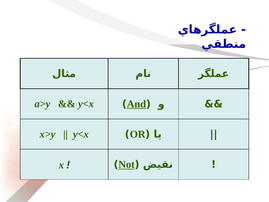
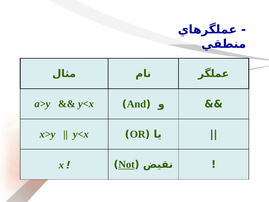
And underline: present -> none
